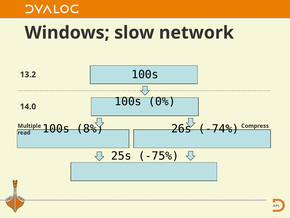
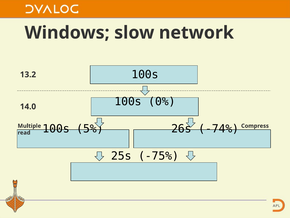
8%: 8% -> 5%
